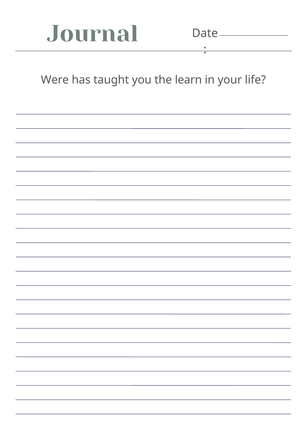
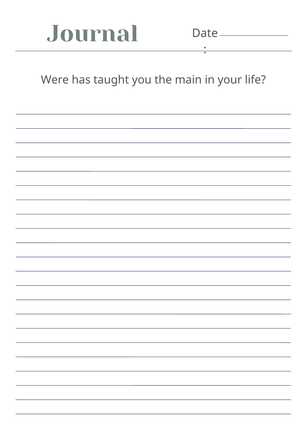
learn: learn -> main
